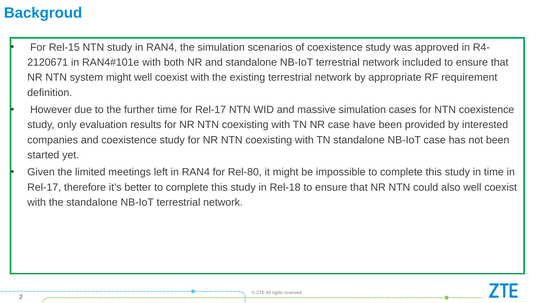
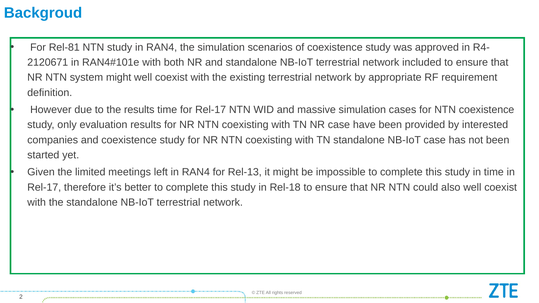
Rel-15: Rel-15 -> Rel-81
the further: further -> results
Rel-80: Rel-80 -> Rel-13
